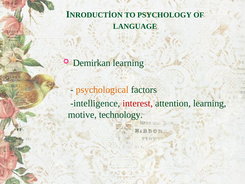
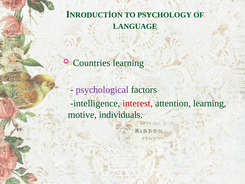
Demirkan: Demirkan -> Countries
psychological colour: orange -> purple
technology: technology -> individuals
